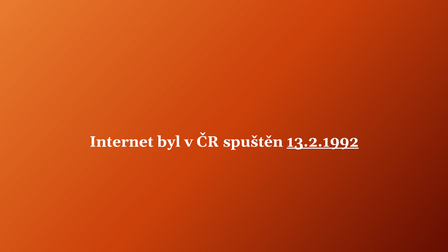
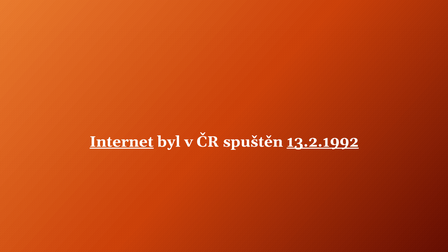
Internet underline: none -> present
